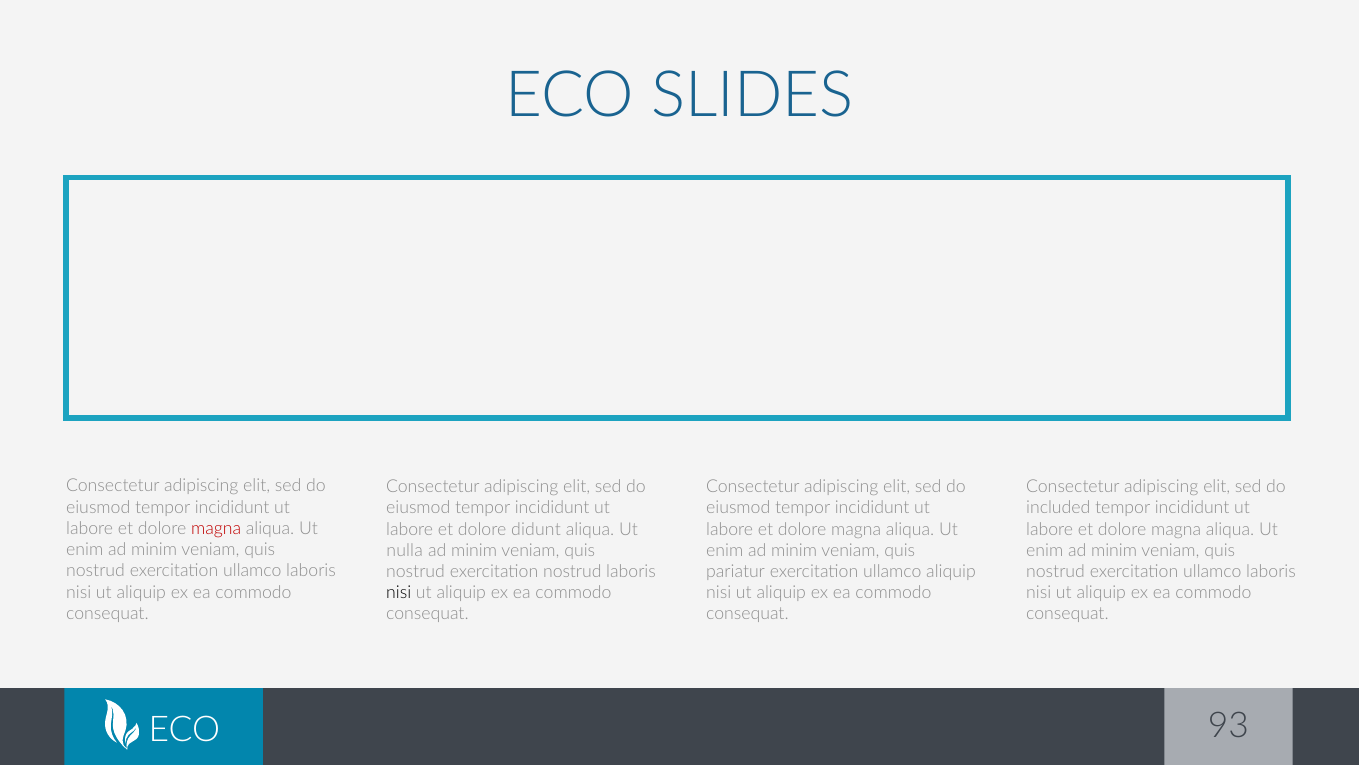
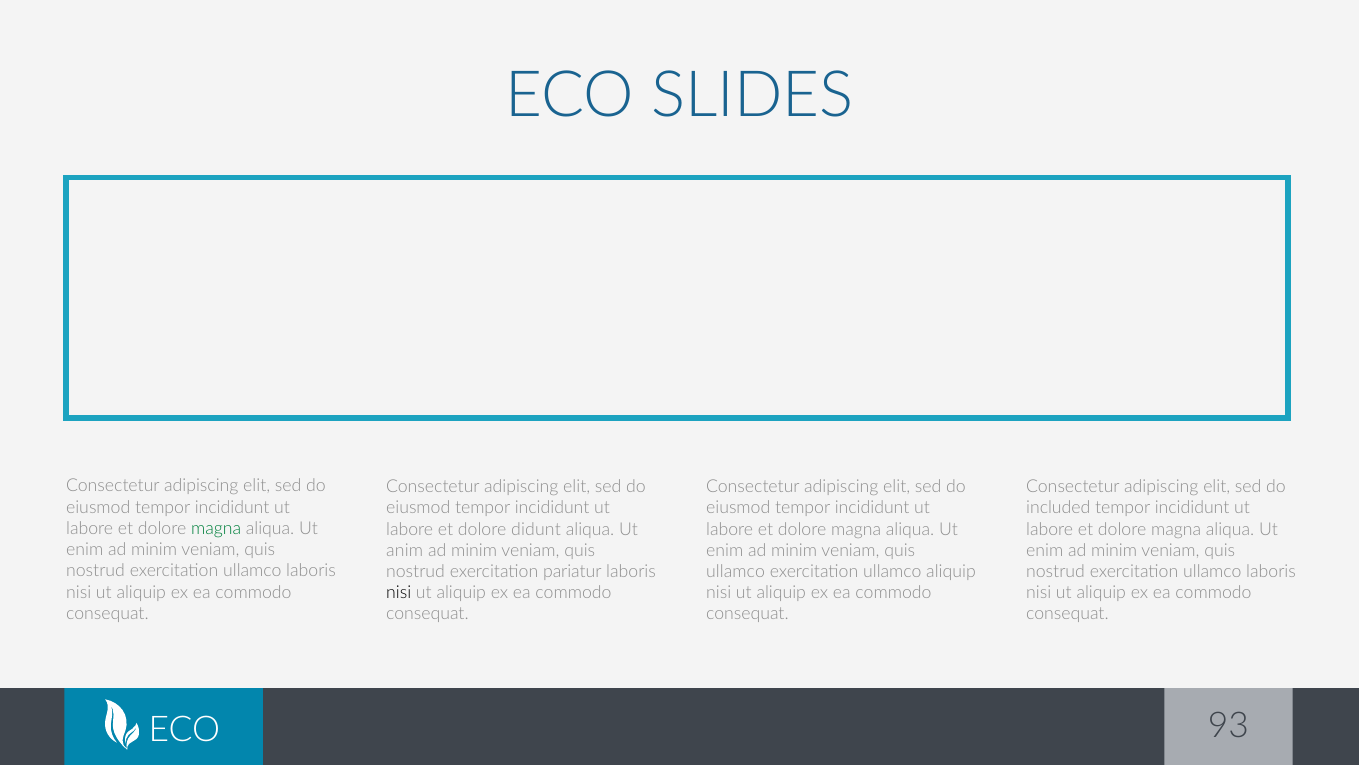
magna at (216, 528) colour: red -> green
nulla: nulla -> anim
exercitation nostrud: nostrud -> pariatur
pariatur at (736, 571): pariatur -> ullamco
